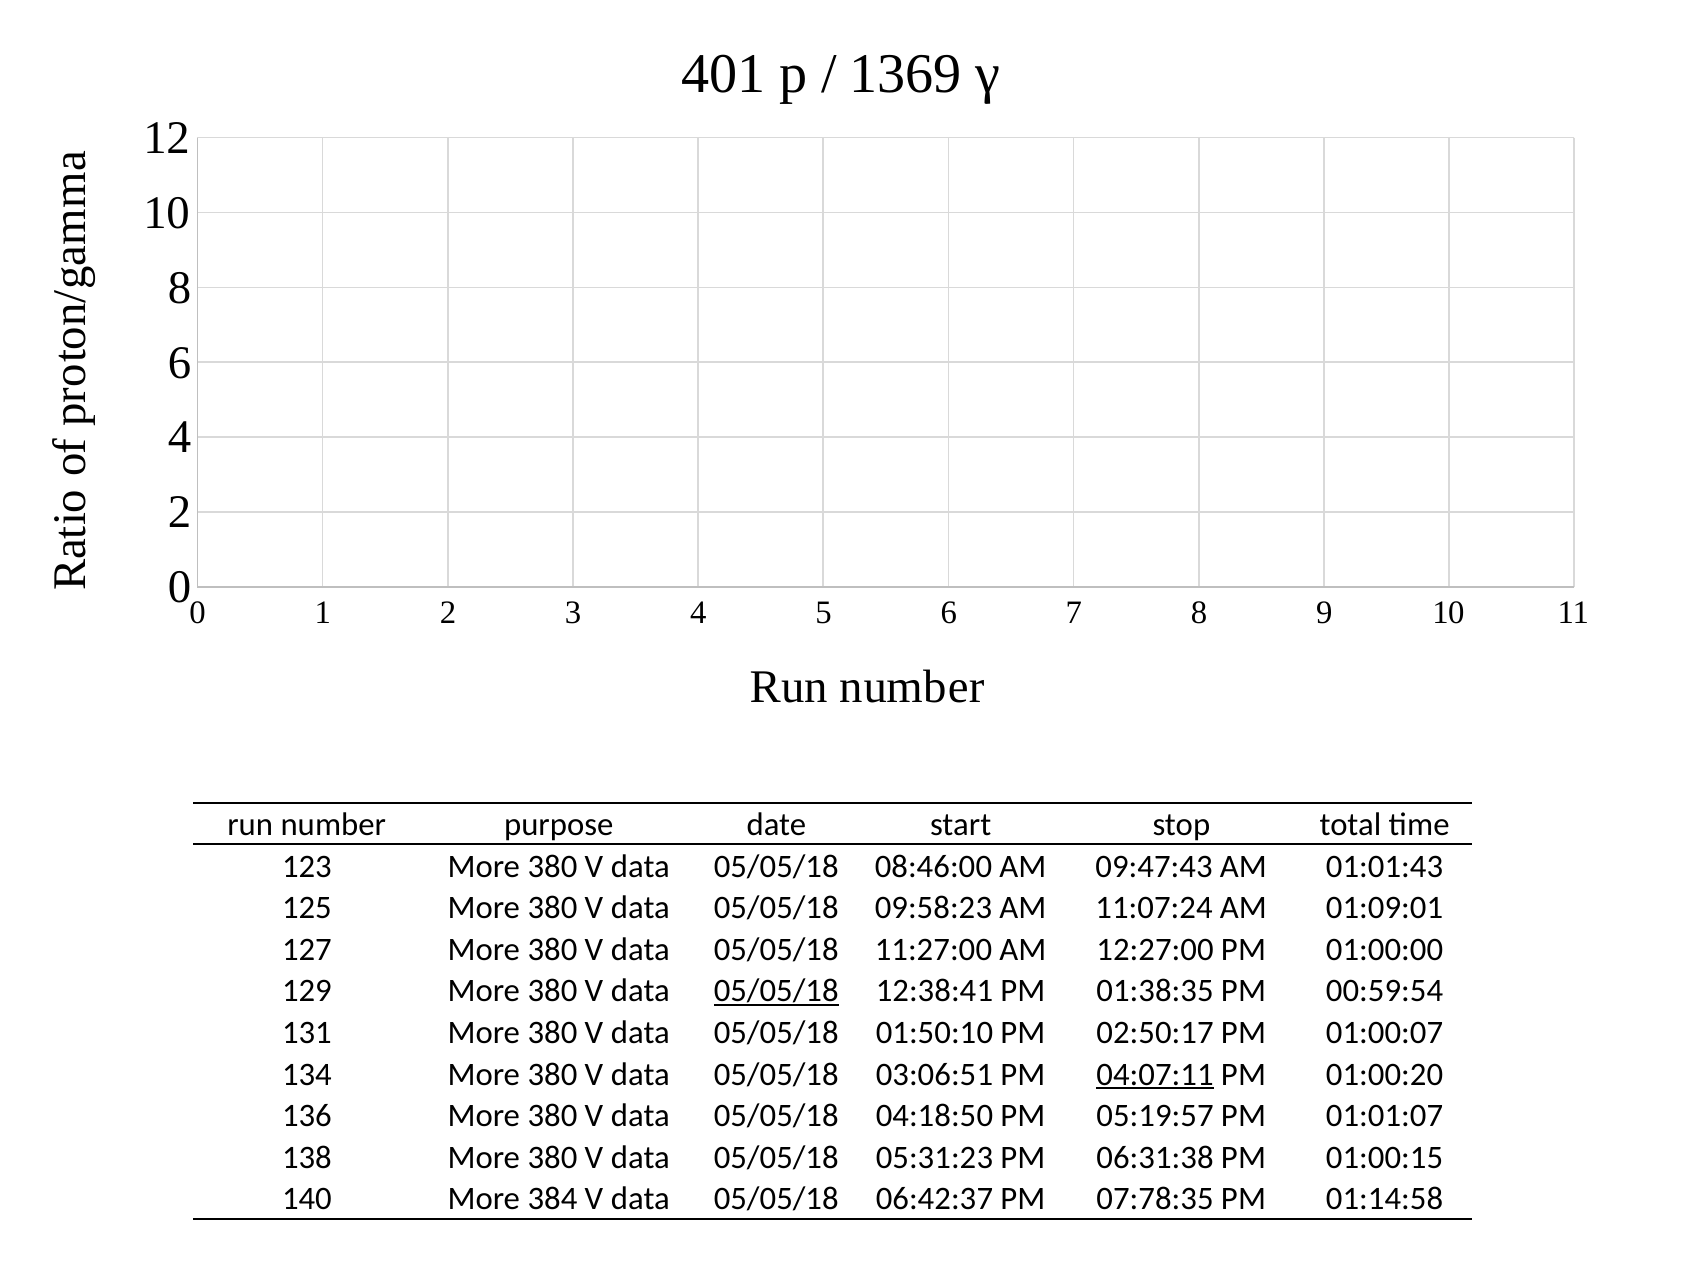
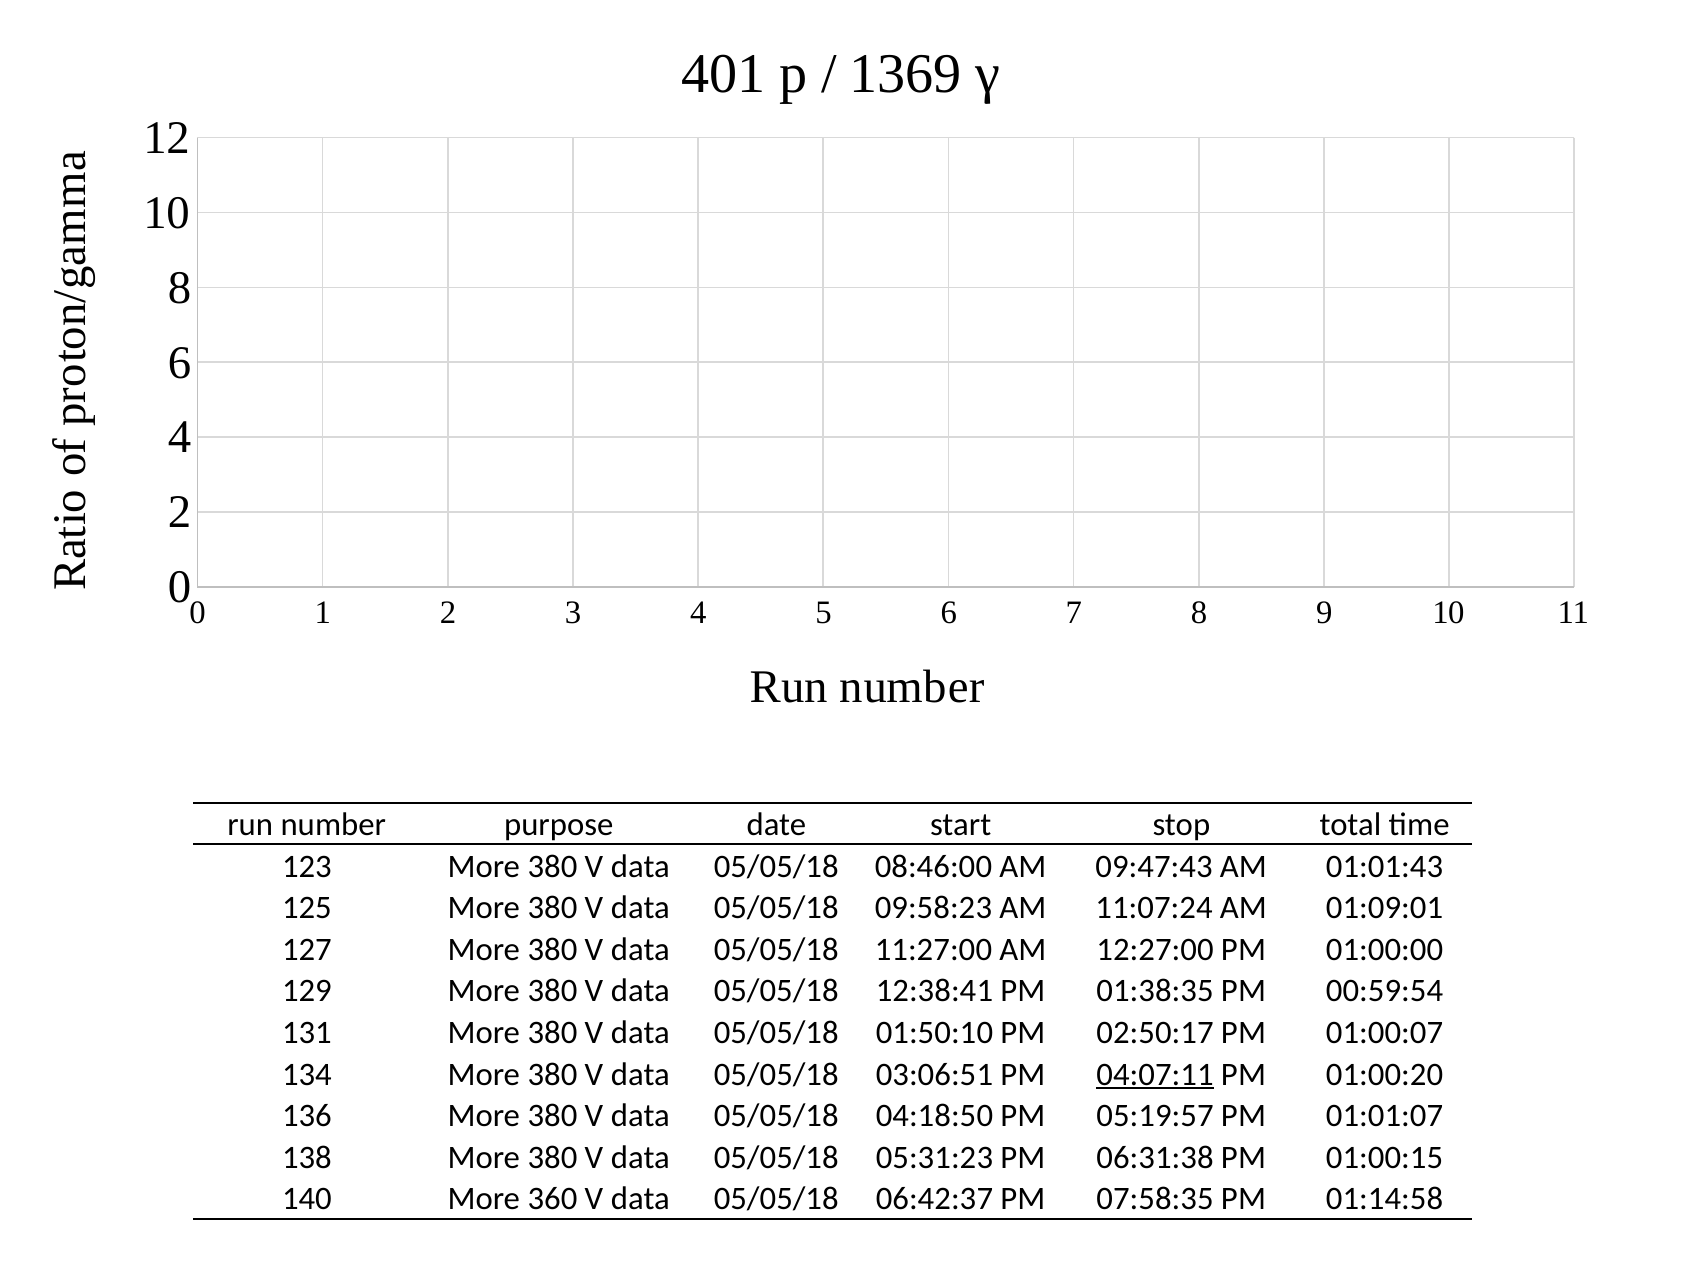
05/05/18 at (776, 991) underline: present -> none
384: 384 -> 360
07:78:35: 07:78:35 -> 07:58:35
